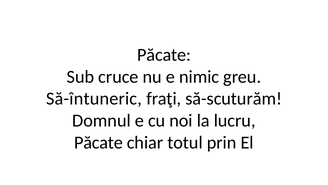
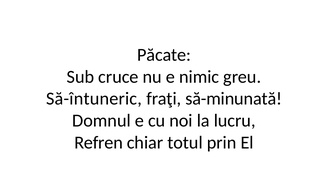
să-scuturăm: să-scuturăm -> să-minunată
Păcate at (99, 142): Păcate -> Refren
